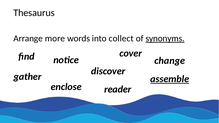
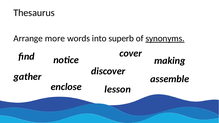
collect: collect -> superb
change: change -> making
assemble underline: present -> none
reader: reader -> lesson
